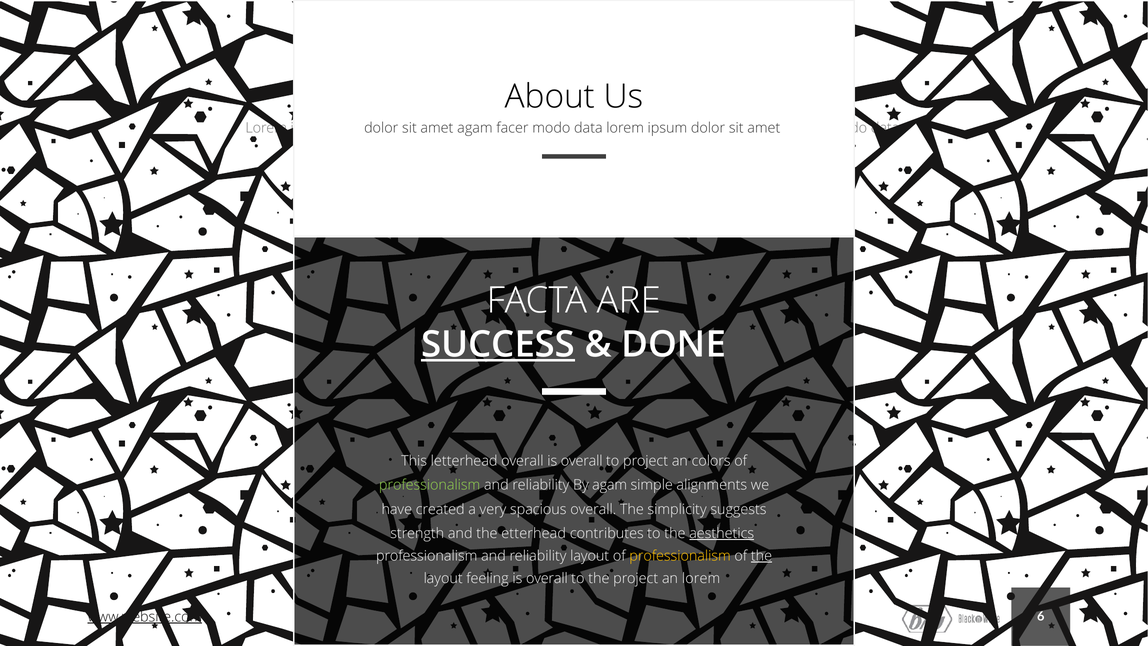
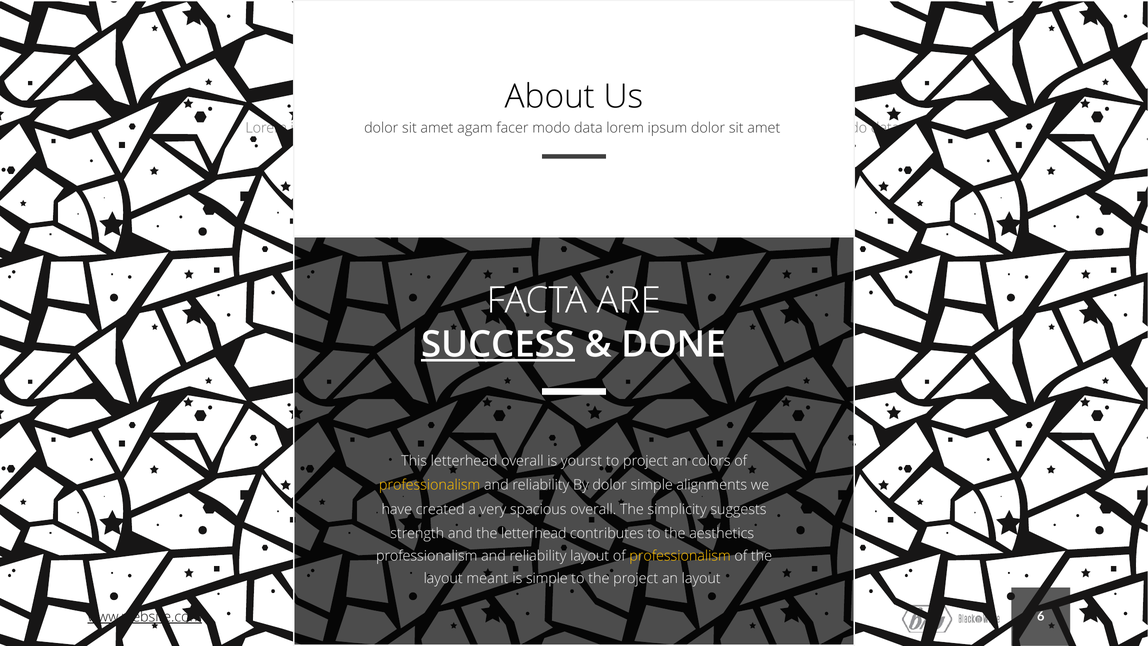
overall at (582, 461): overall -> yourst
professionalism at (430, 485) colour: light green -> yellow
By agam: agam -> dolor
the etterhead: etterhead -> letterhead
aesthetics underline: present -> none
the at (761, 556) underline: present -> none
feeling: feeling -> meant
overall at (547, 578): overall -> simple
an lorem: lorem -> layout
